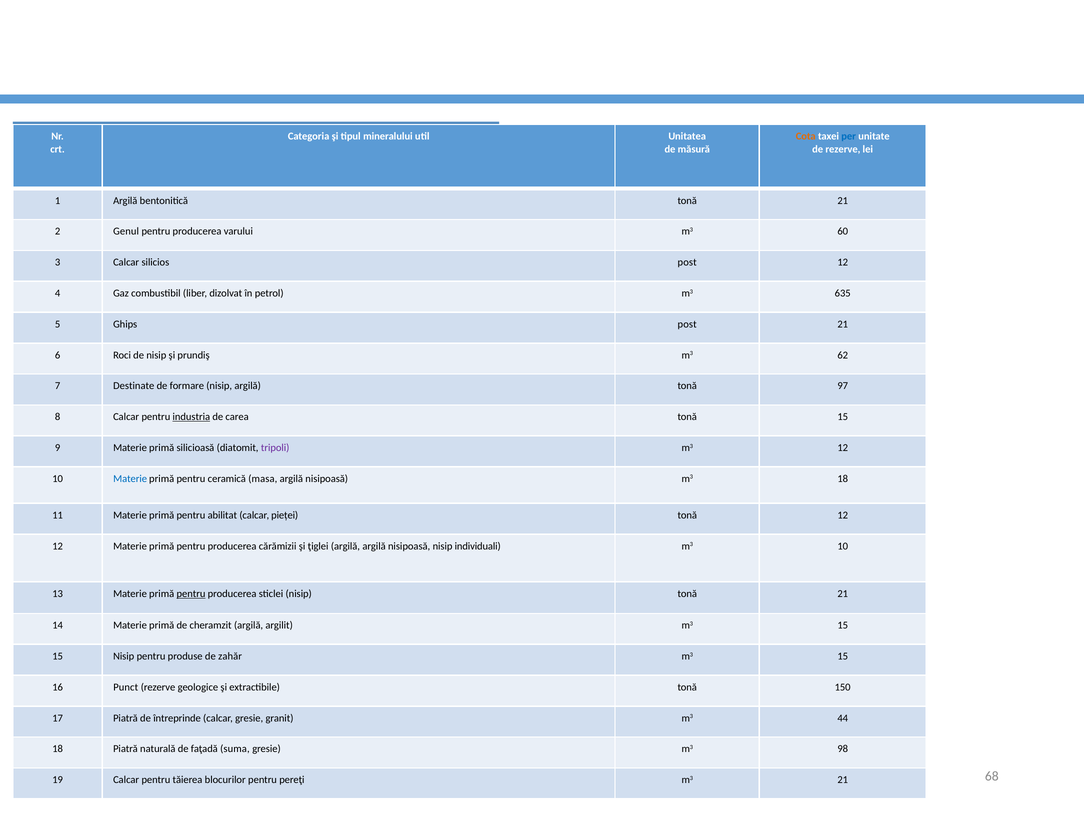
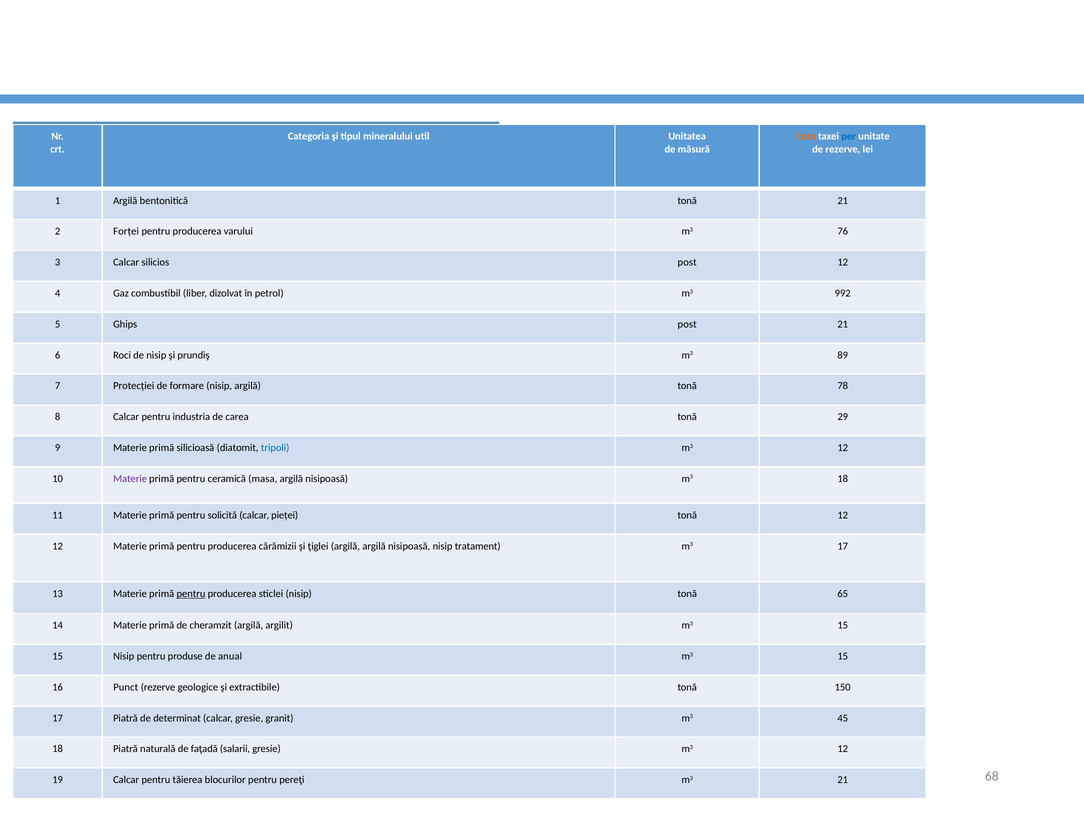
Genul: Genul -> Forţei
60: 60 -> 76
635: 635 -> 992
62: 62 -> 89
Destinate: Destinate -> Protecţiei
97: 97 -> 78
industria underline: present -> none
tonă 15: 15 -> 29
tripoli colour: purple -> blue
Materie at (130, 479) colour: blue -> purple
abilitat: abilitat -> solicită
individuali: individuali -> tratament
m3 10: 10 -> 17
nisip tonă 21: 21 -> 65
zahăr: zahăr -> anual
întreprinde: întreprinde -> determinat
44: 44 -> 45
suma: suma -> salarii
gresie m3 98: 98 -> 12
